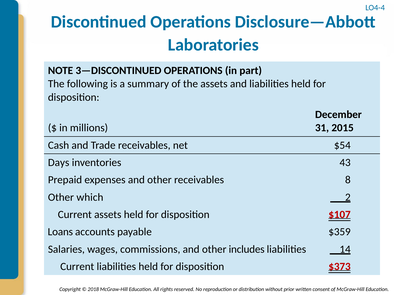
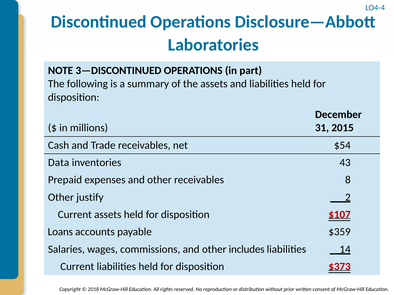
Days: Days -> Data
which: which -> justify
